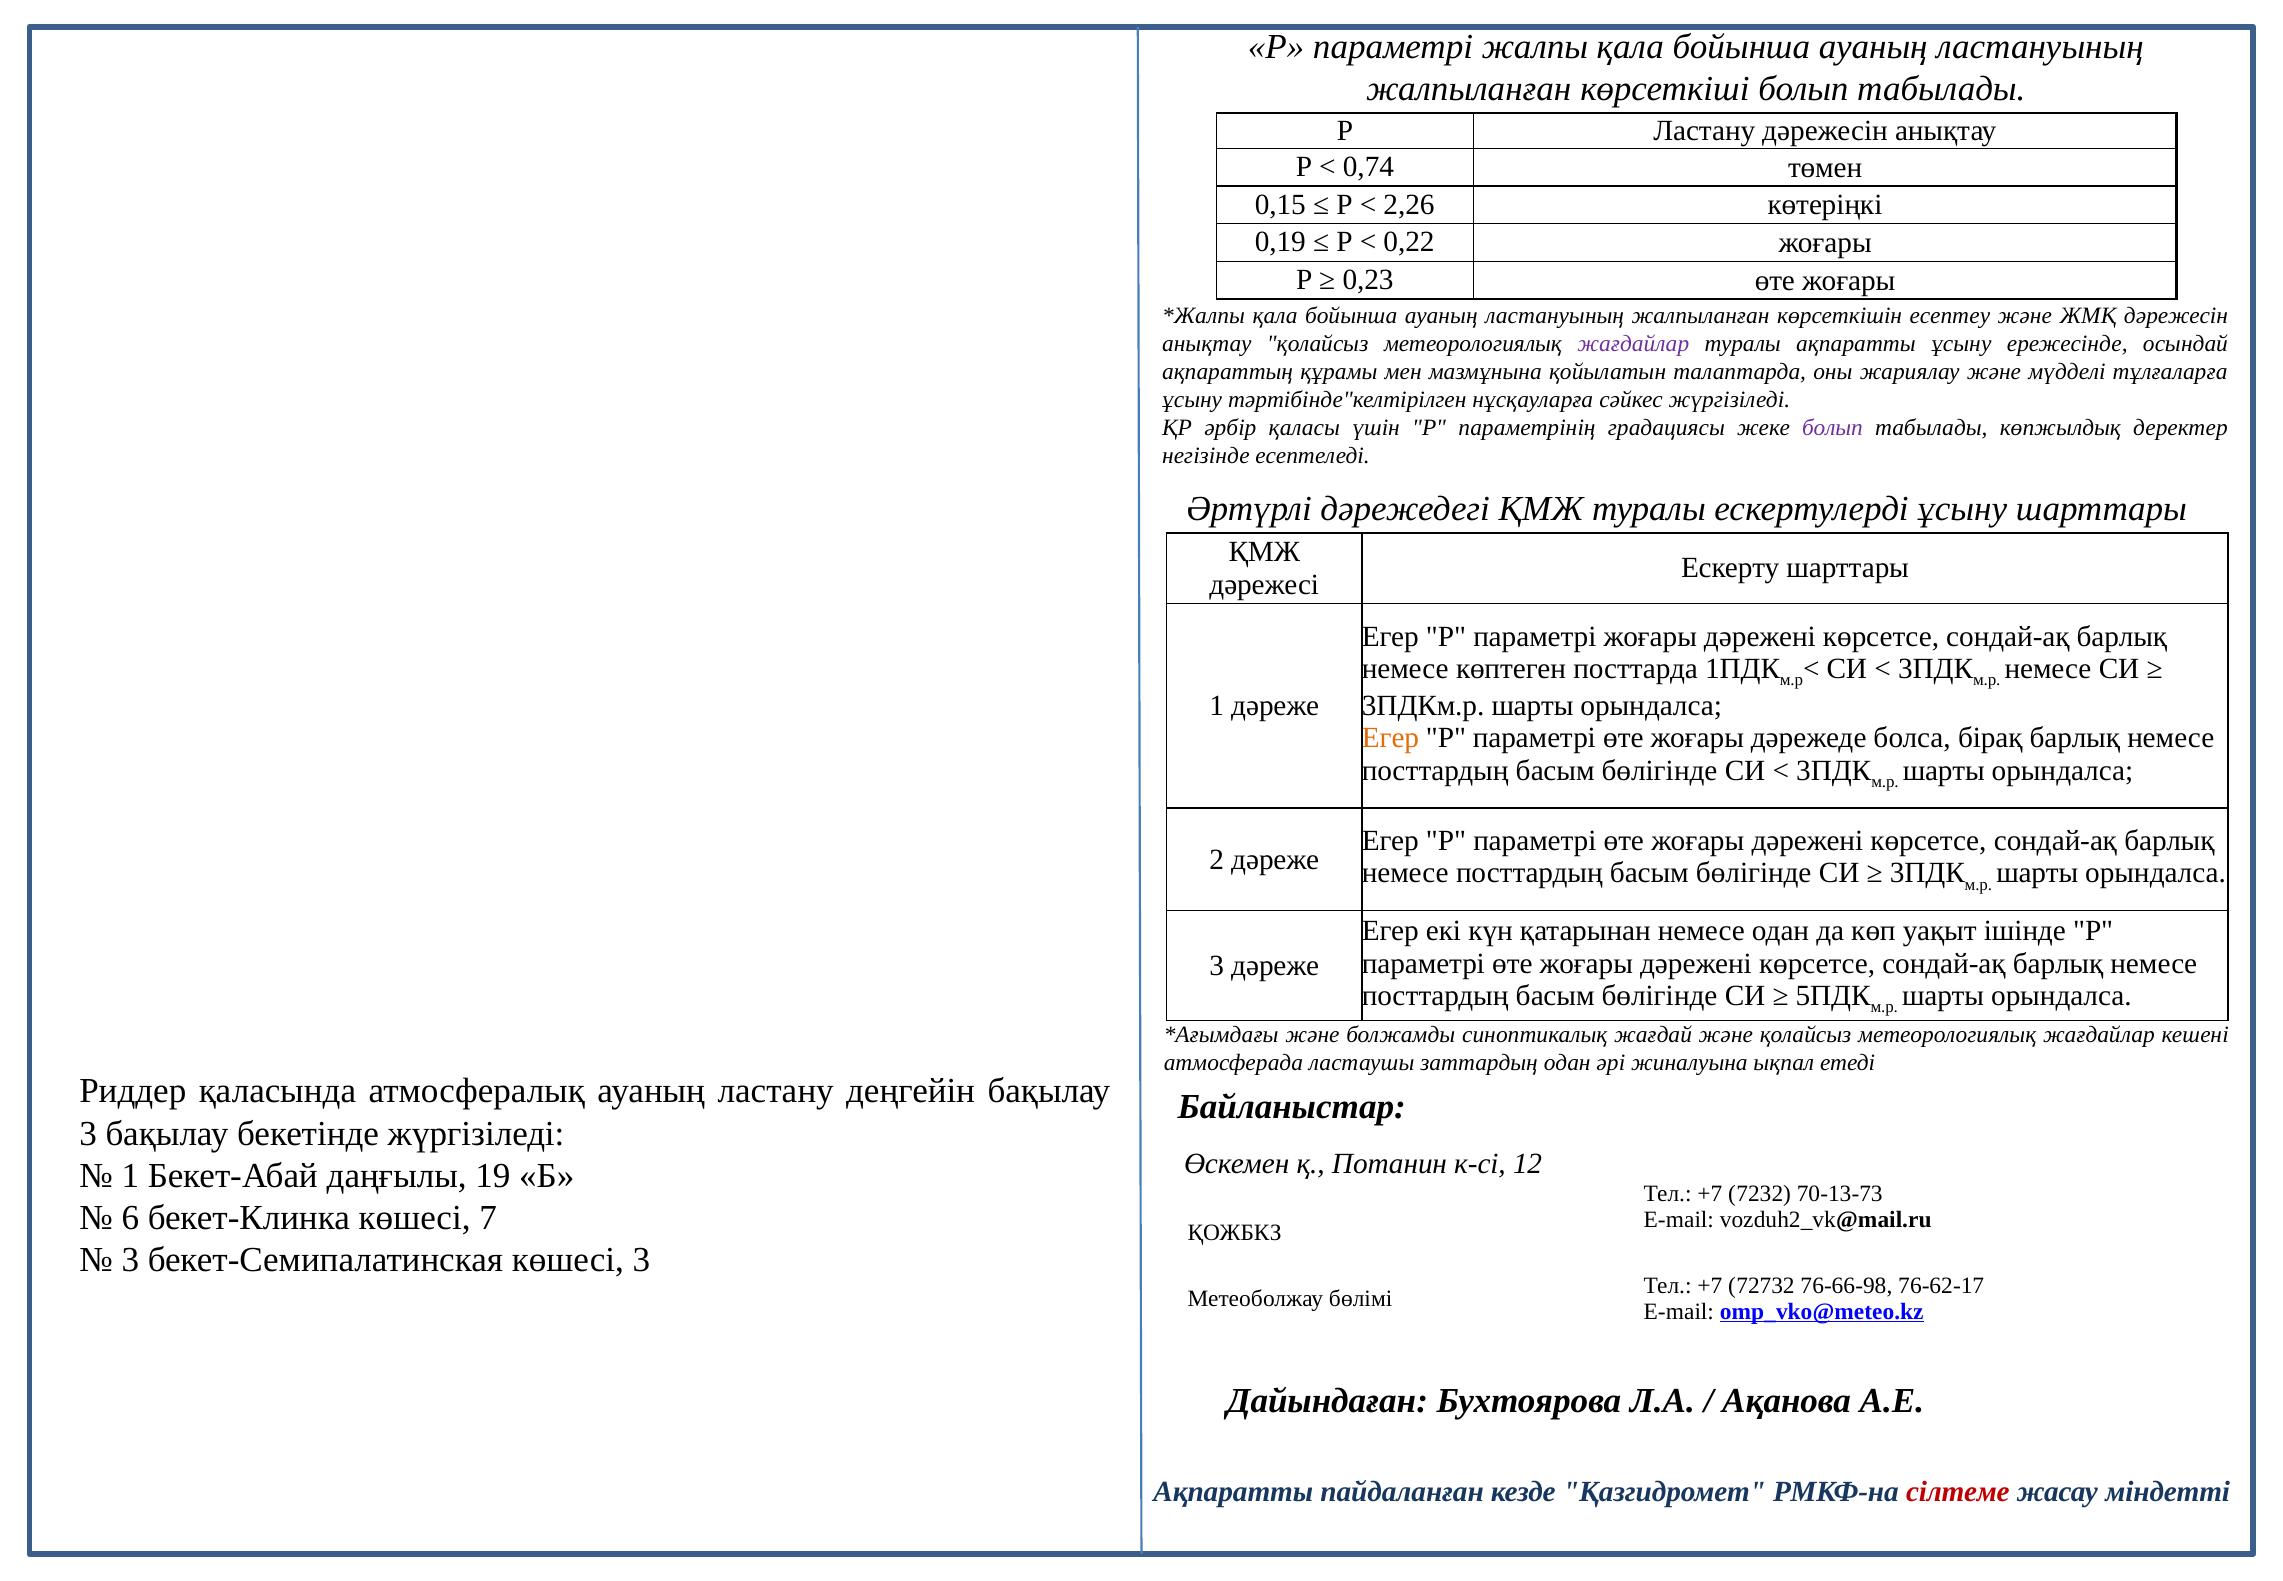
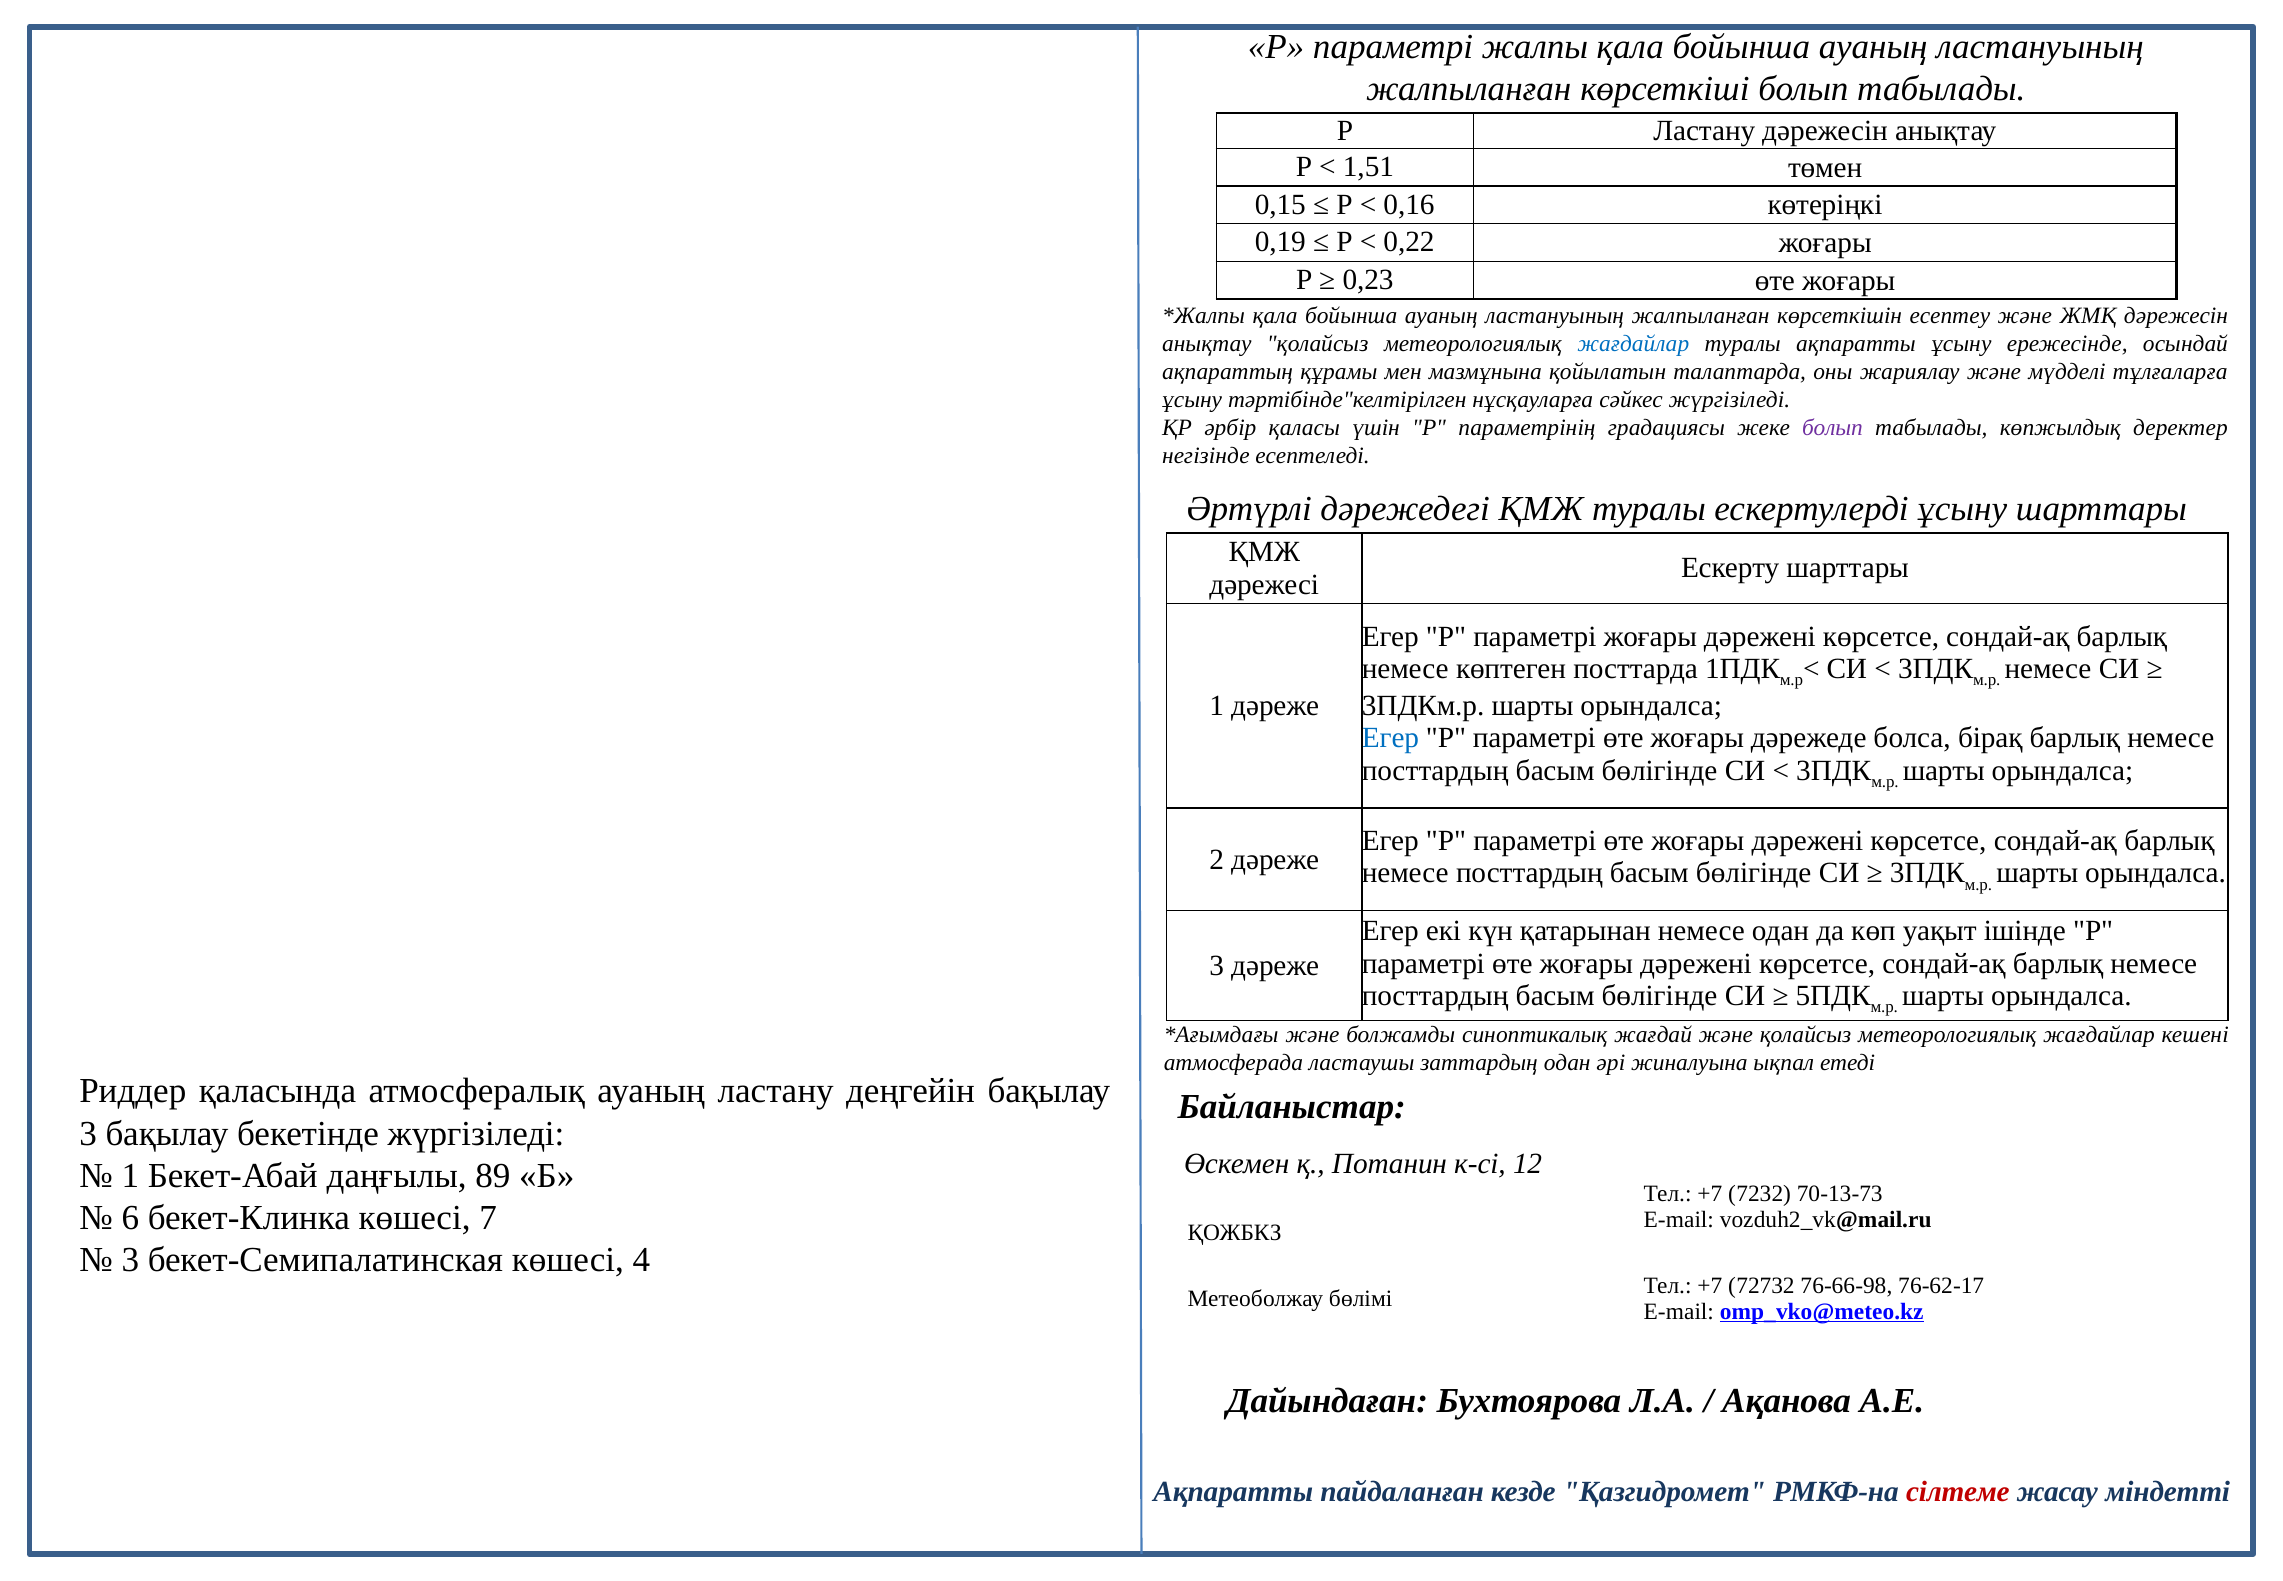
0,74: 0,74 -> 1,51
2,26: 2,26 -> 0,16
жағдайлар at (1633, 343) colour: purple -> blue
Егер at (1390, 738) colour: orange -> blue
19: 19 -> 89
көшесі 3: 3 -> 4
